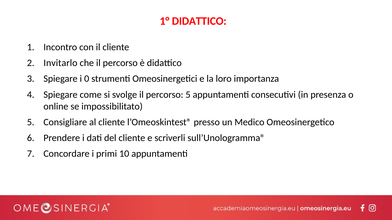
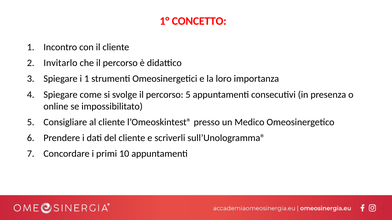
1° DIDATTICO: DIDATTICO -> CONCETTO
i 0: 0 -> 1
